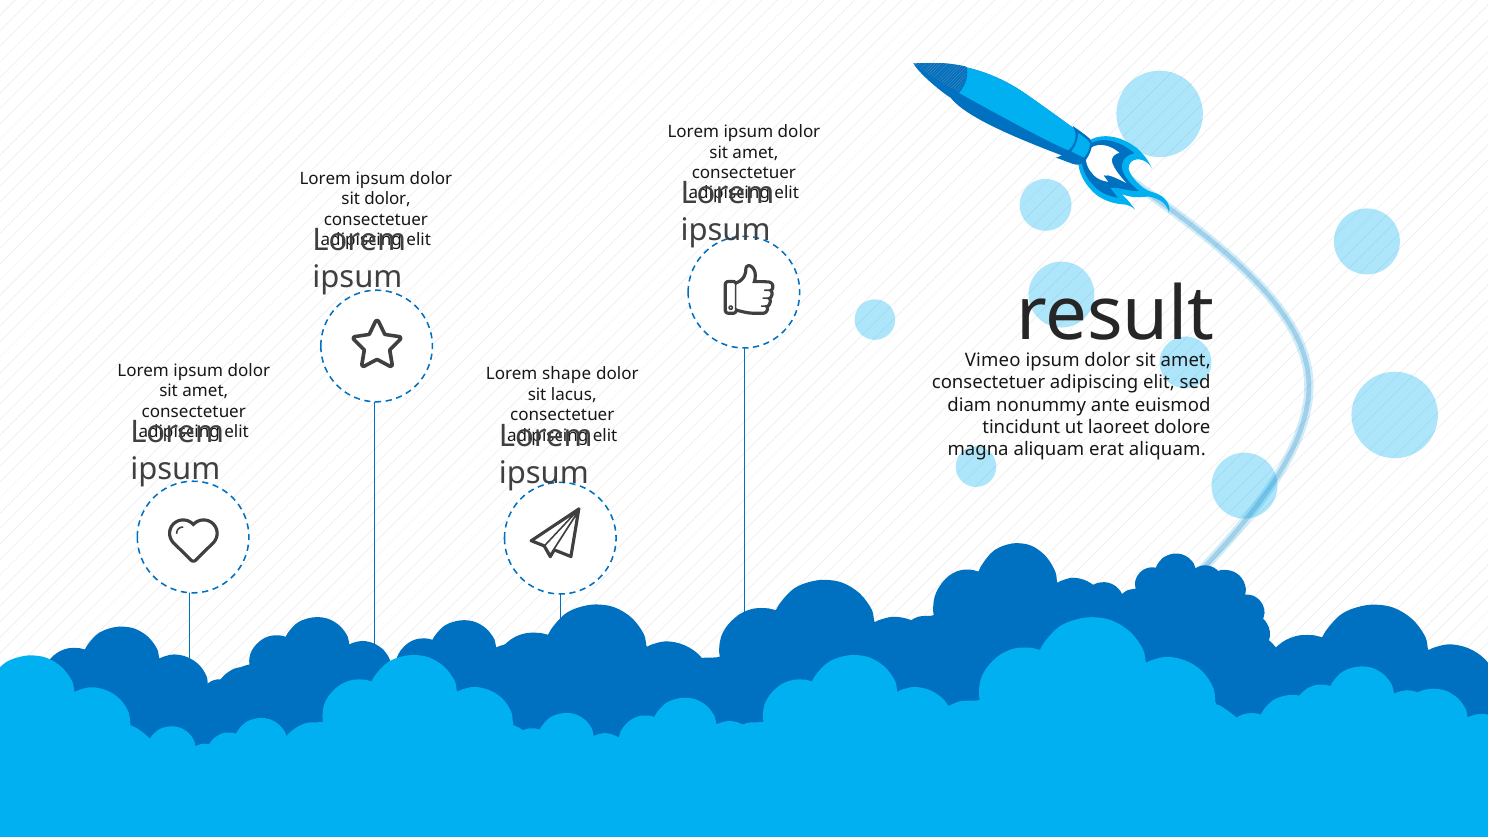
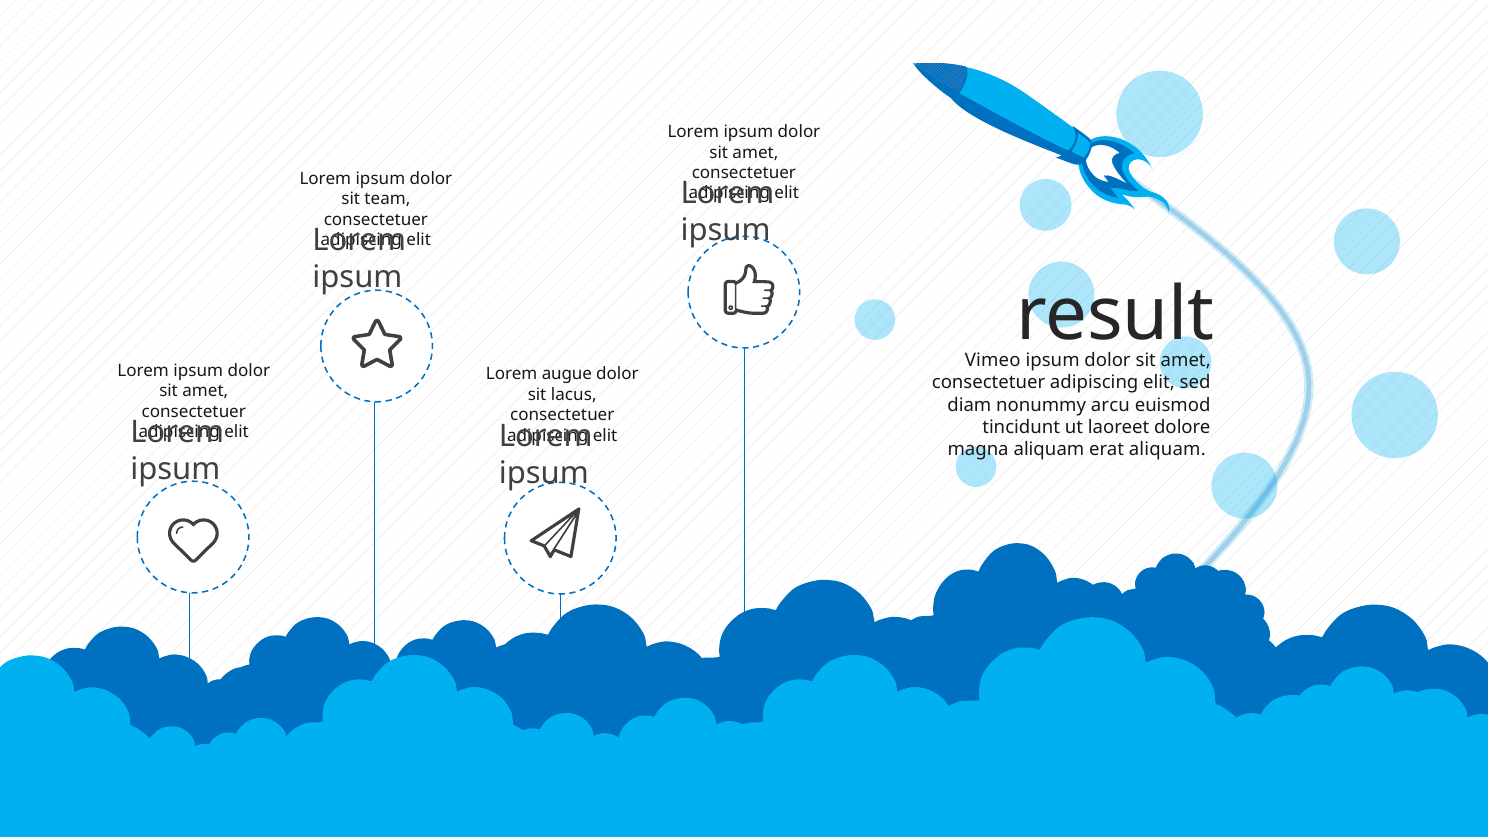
sit dolor: dolor -> team
shape: shape -> augue
ante: ante -> arcu
